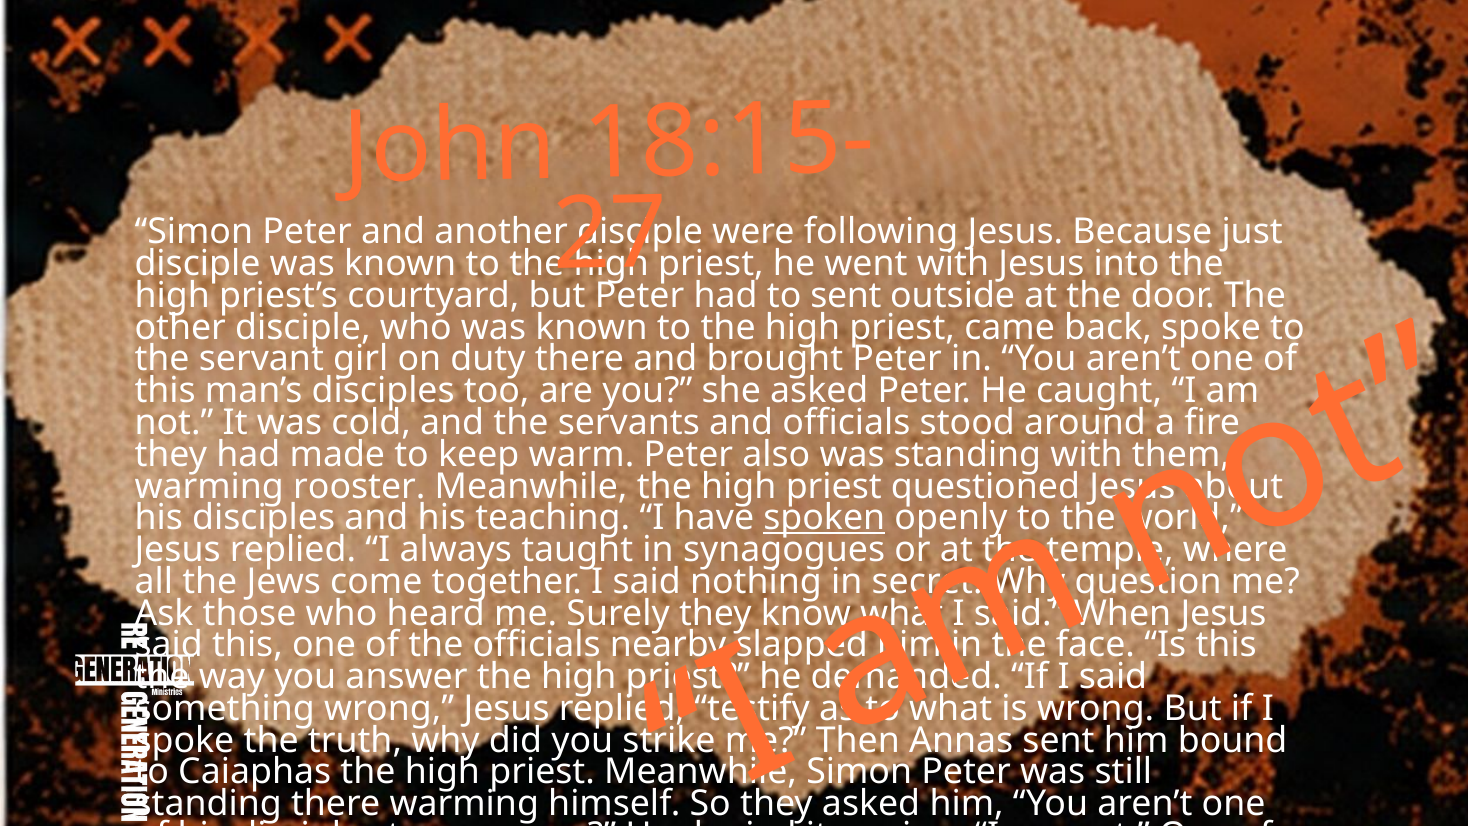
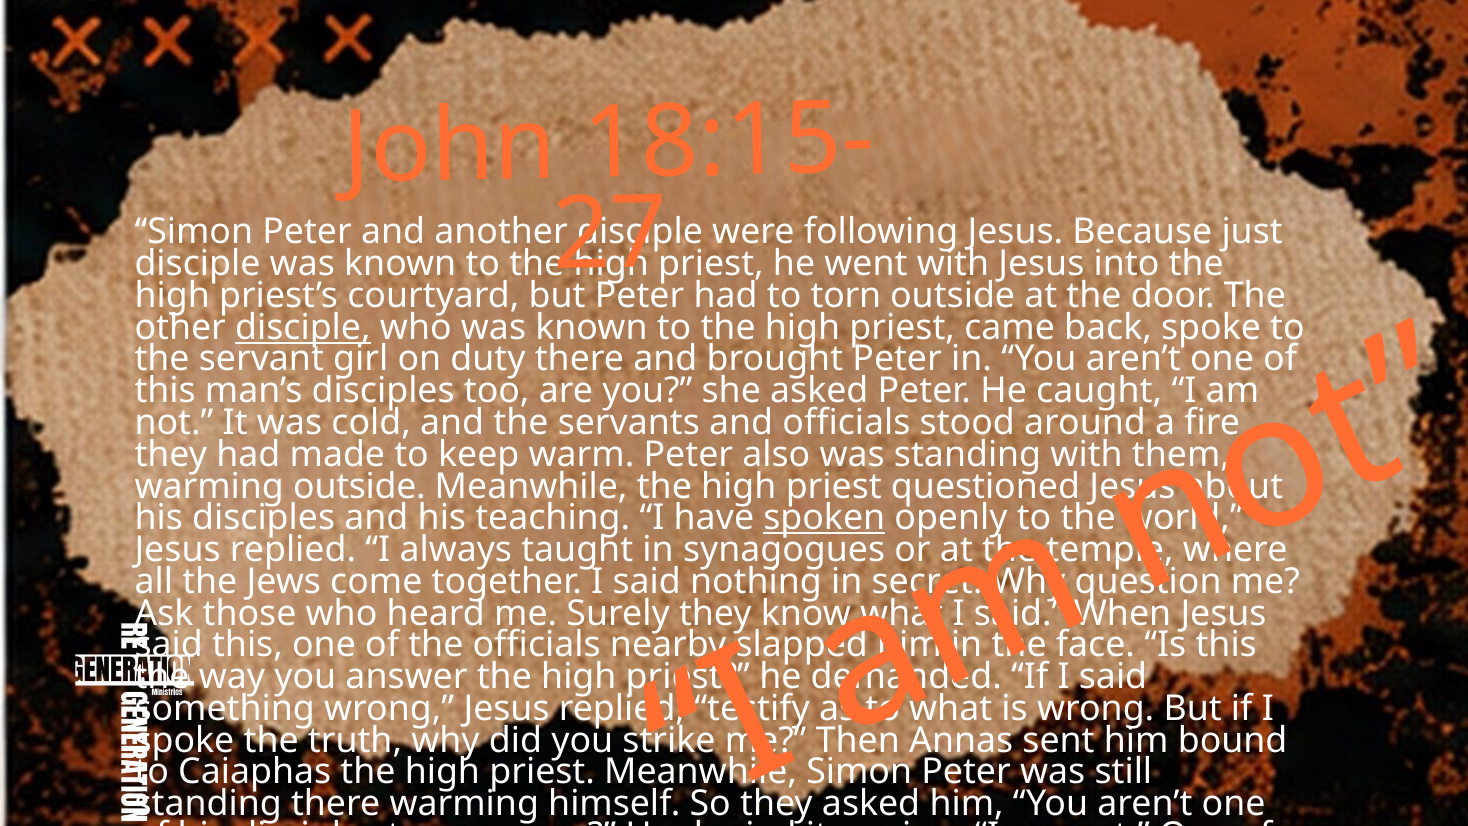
to sent: sent -> torn
disciple at (303, 327) underline: none -> present
warming rooster: rooster -> outside
